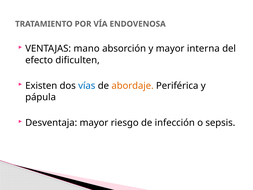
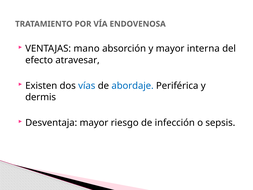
dificulten: dificulten -> atravesar
abordaje colour: orange -> blue
pápula: pápula -> dermis
